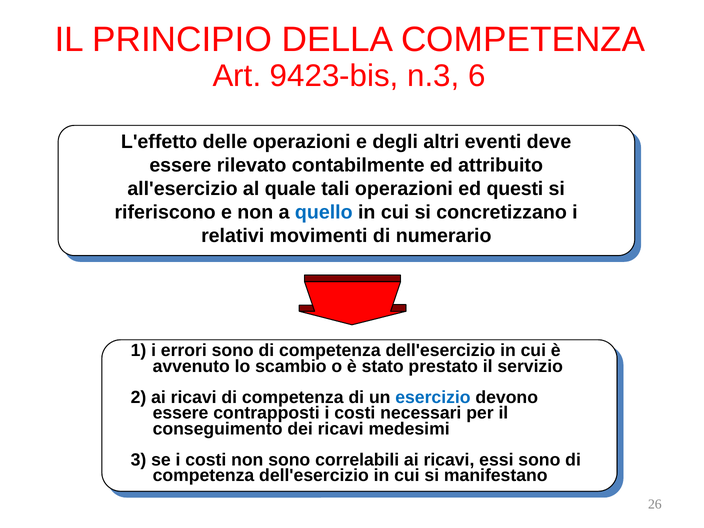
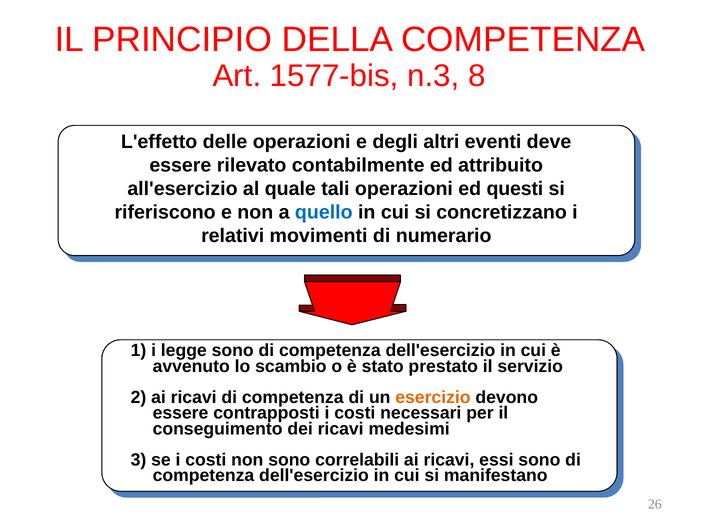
9423-bis: 9423-bis -> 1577-bis
6: 6 -> 8
errori: errori -> legge
esercizio colour: blue -> orange
